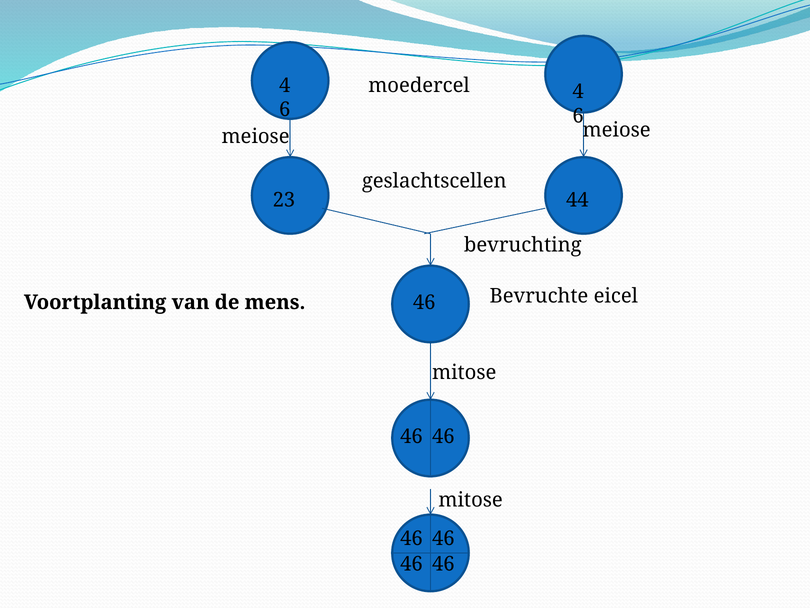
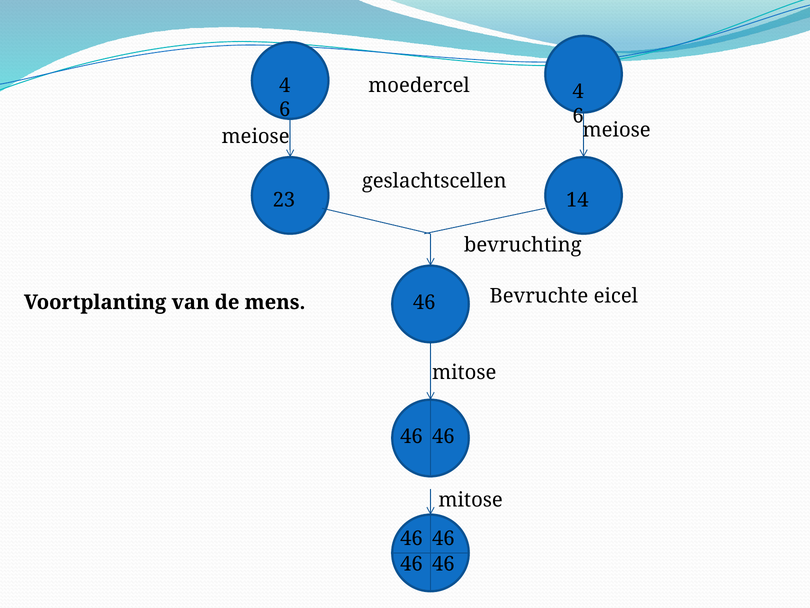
44: 44 -> 14
